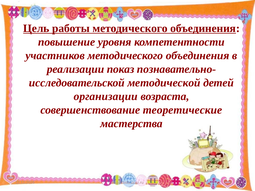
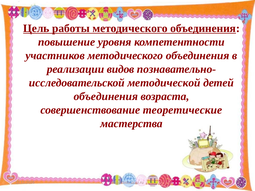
показ: показ -> видов
организации at (106, 96): организации -> объединения
